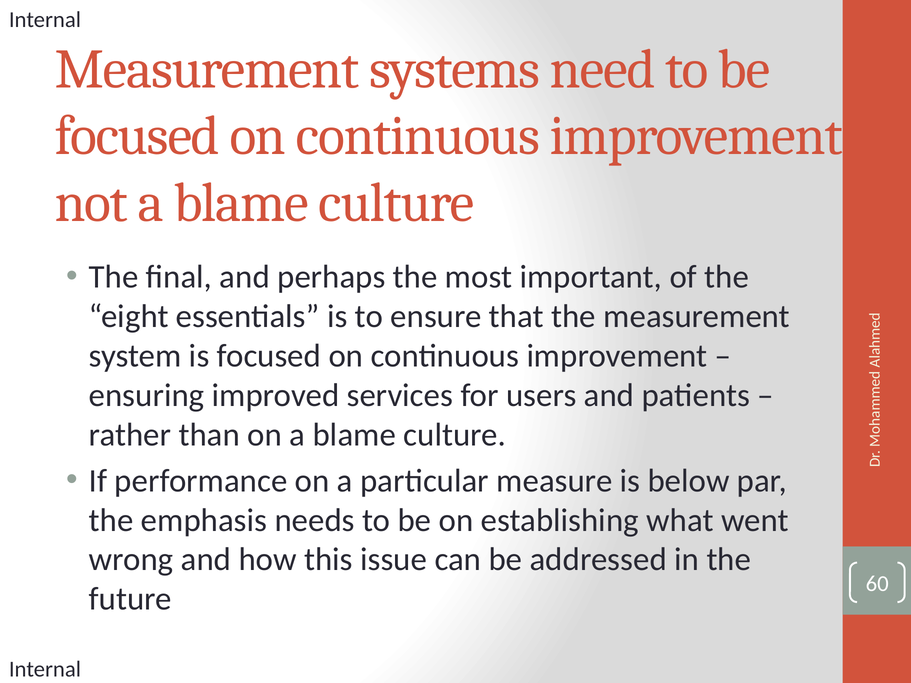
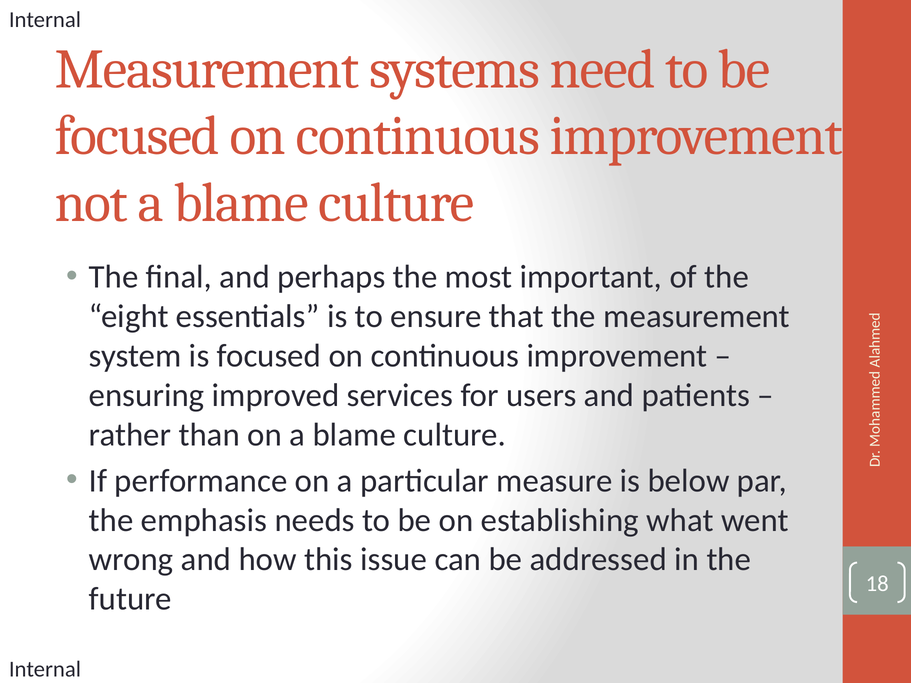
60: 60 -> 18
